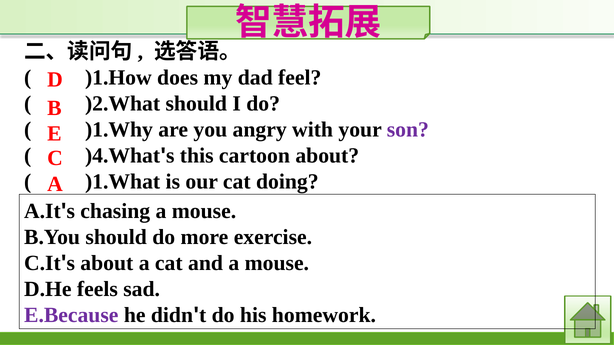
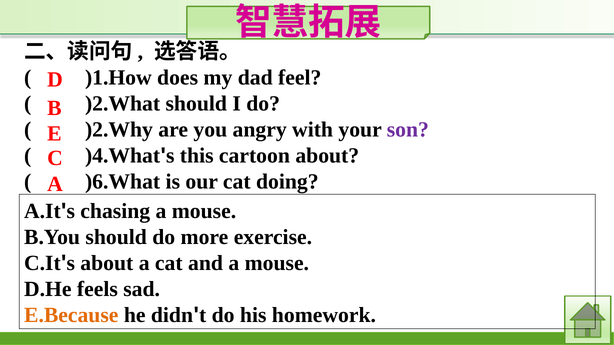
)1.Why: )1.Why -> )2.Why
)1.What: )1.What -> )6.What
E.Because colour: purple -> orange
